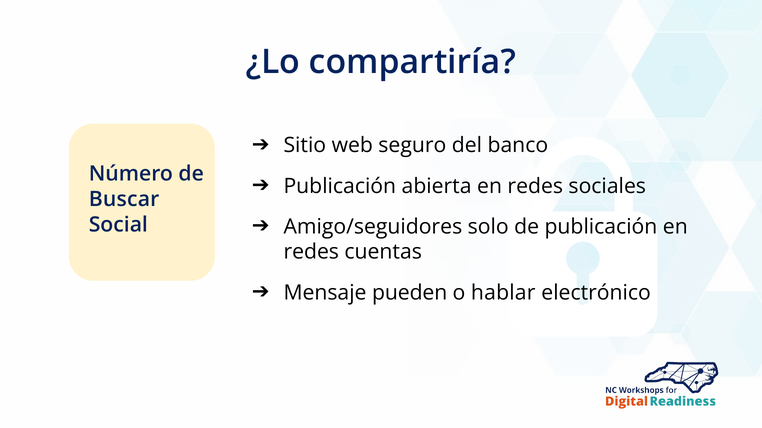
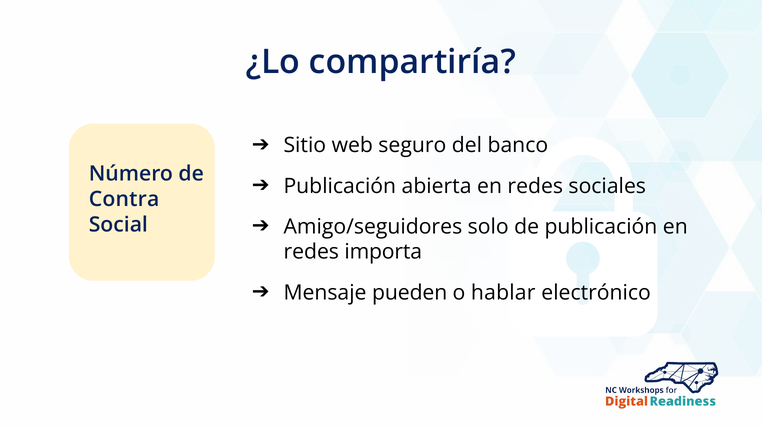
Buscar: Buscar -> Contra
cuentas: cuentas -> importa
